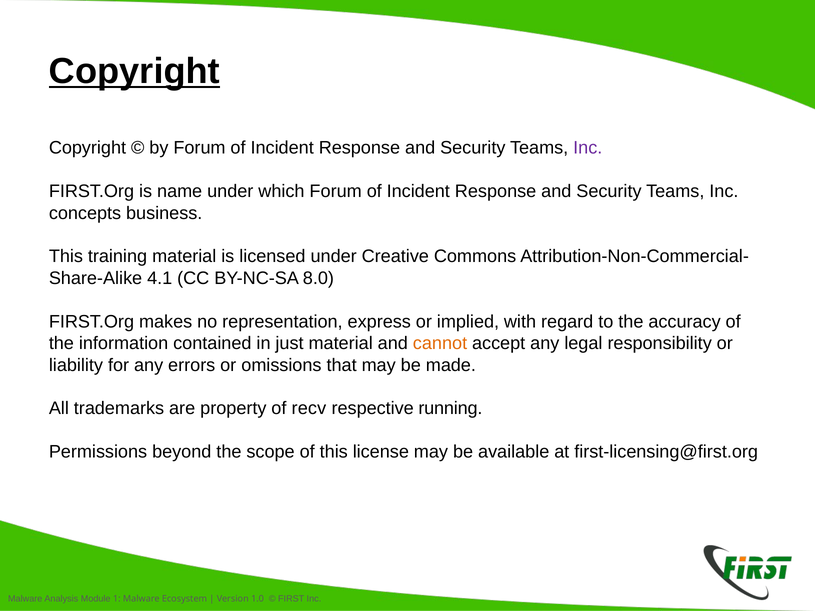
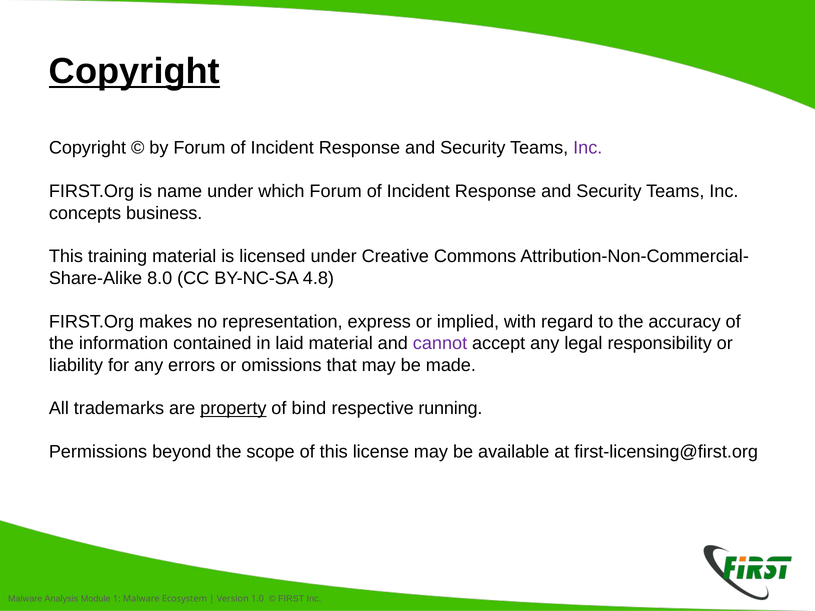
4.1: 4.1 -> 8.0
8.0: 8.0 -> 4.8
just: just -> laid
cannot colour: orange -> purple
property underline: none -> present
recv: recv -> bind
